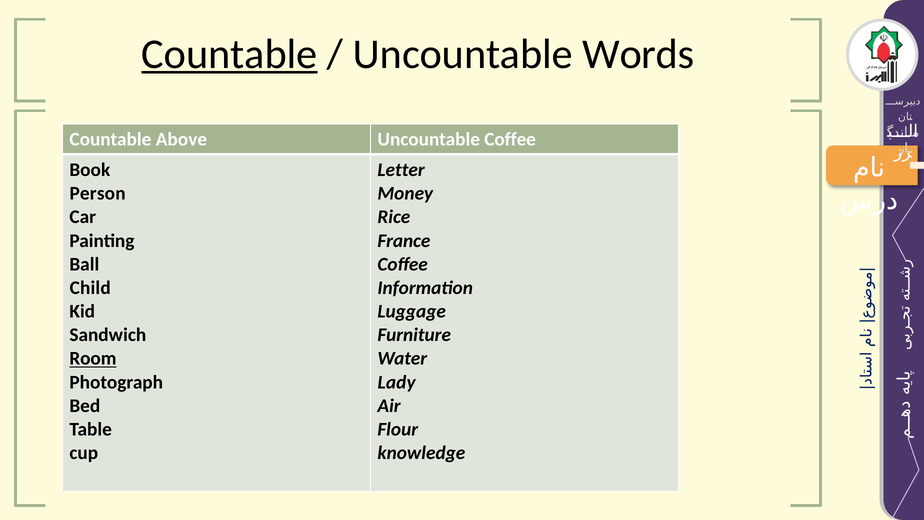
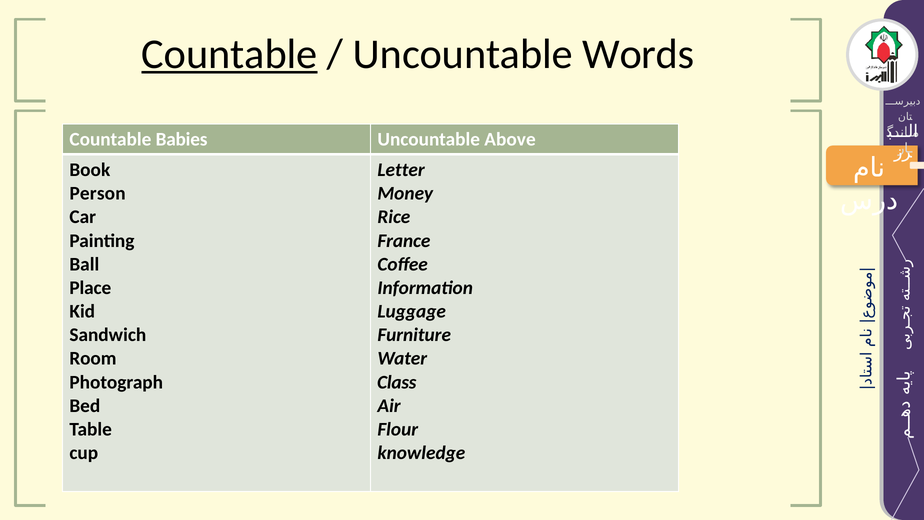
Above: Above -> Babies
Uncountable Coffee: Coffee -> Above
Child: Child -> Place
Room underline: present -> none
Lady: Lady -> Class
